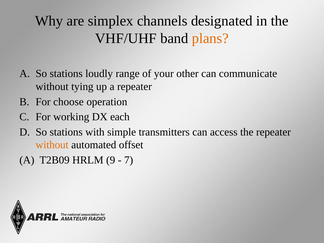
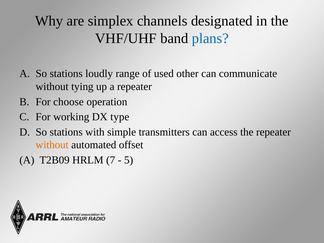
plans colour: orange -> blue
your: your -> used
each: each -> type
9: 9 -> 7
7: 7 -> 5
